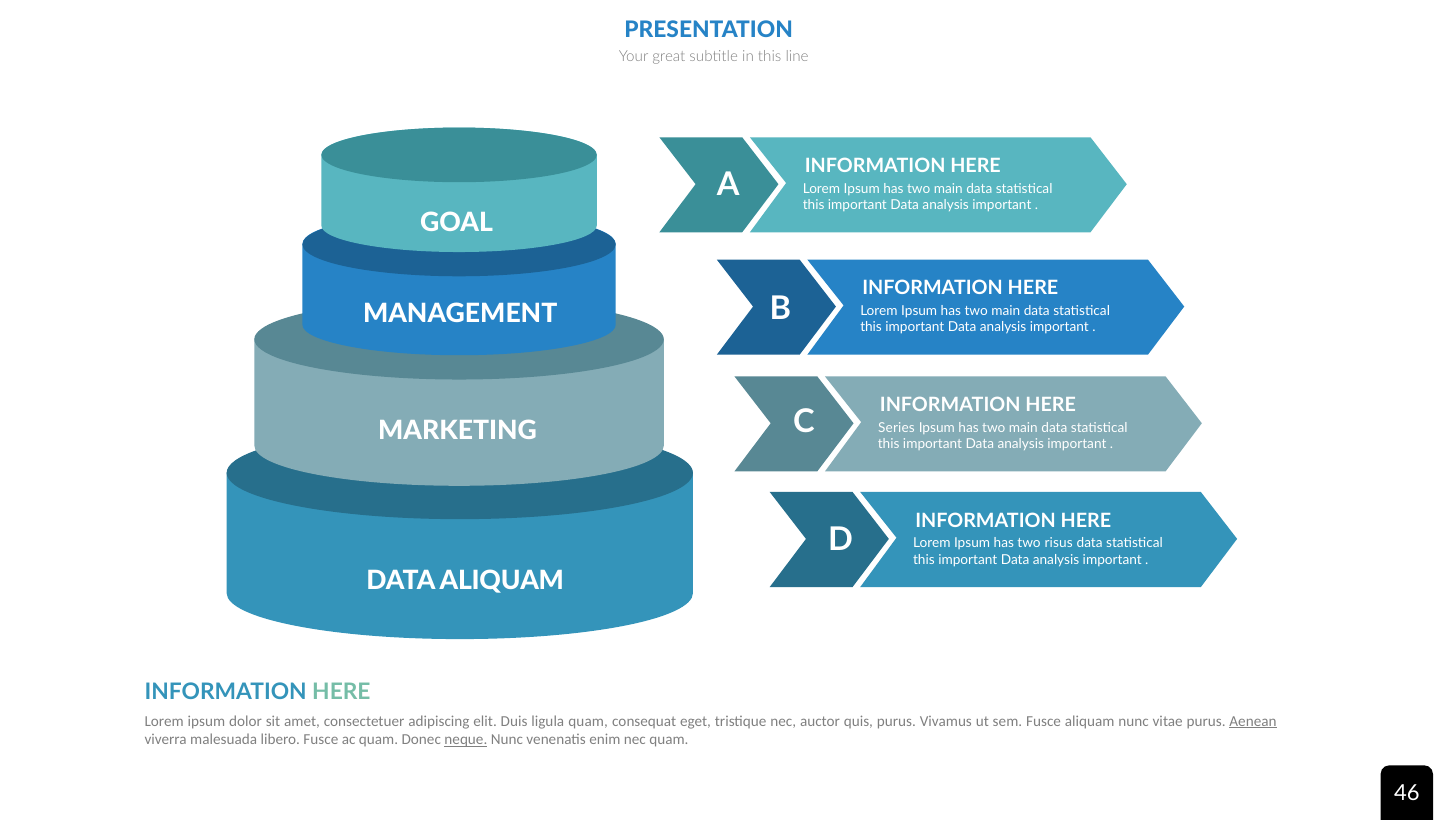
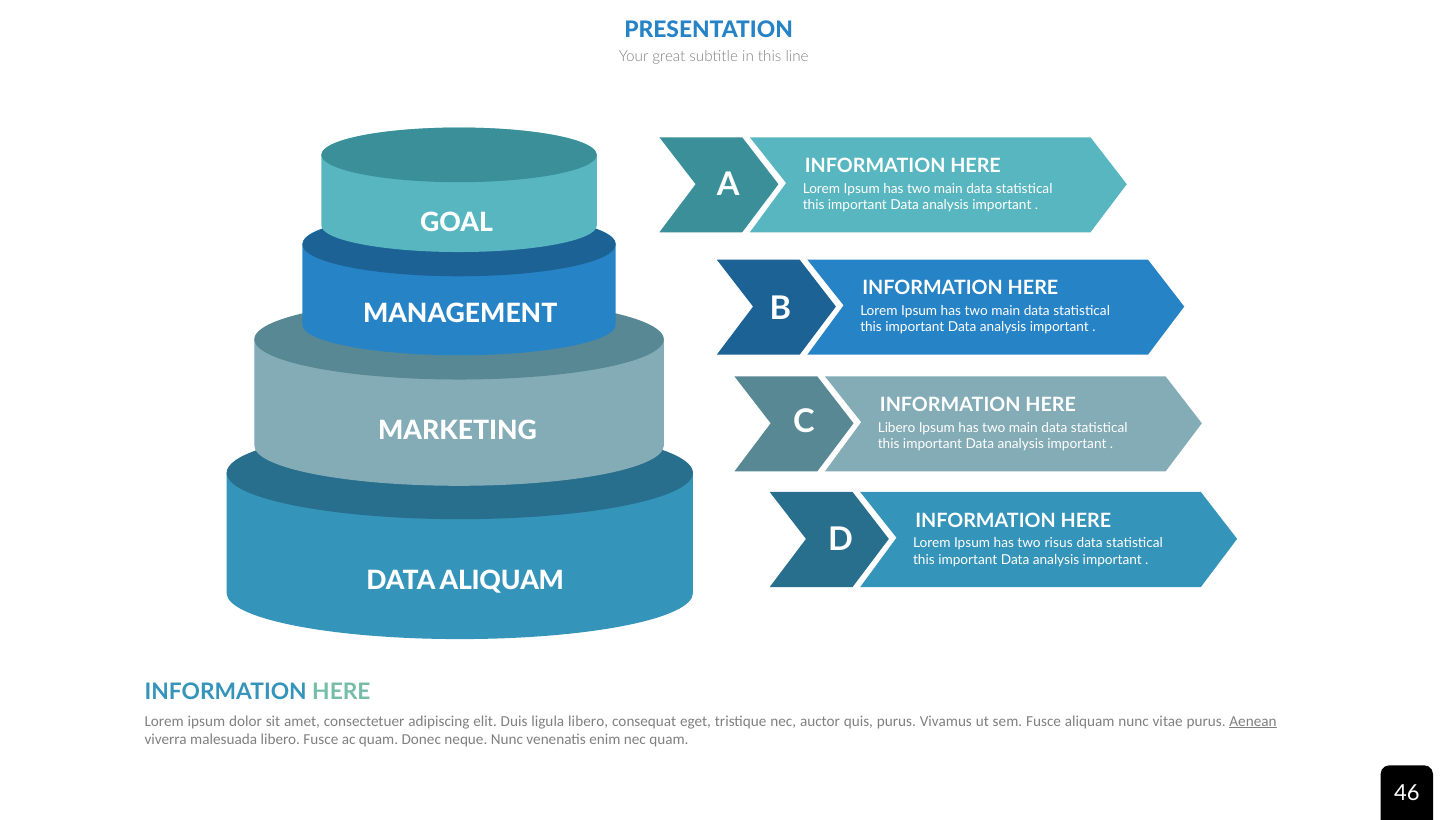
Series at (896, 428): Series -> Libero
ligula quam: quam -> libero
neque underline: present -> none
